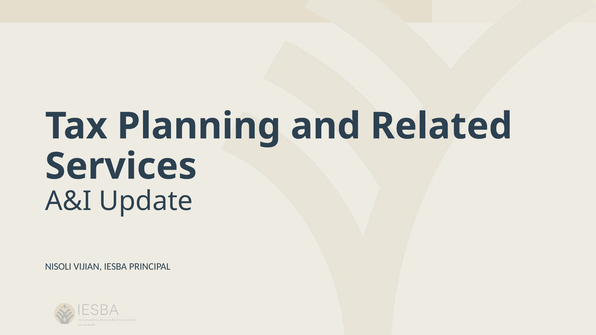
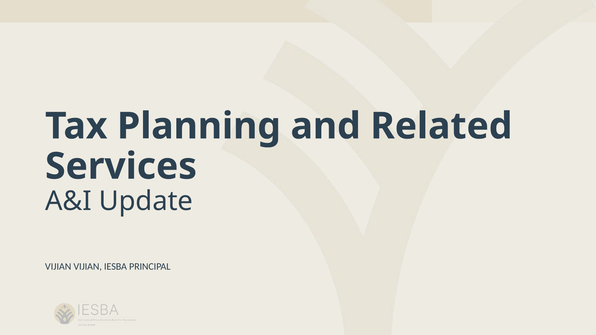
NISOLI at (58, 267): NISOLI -> VIJIAN
